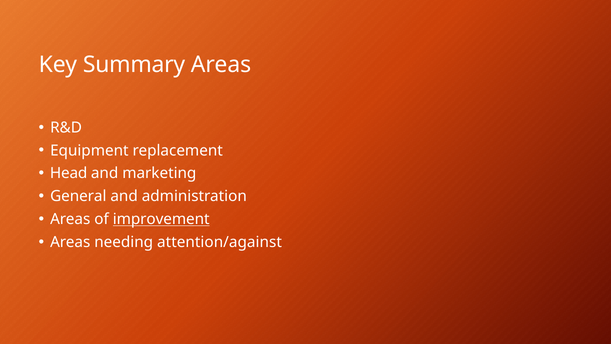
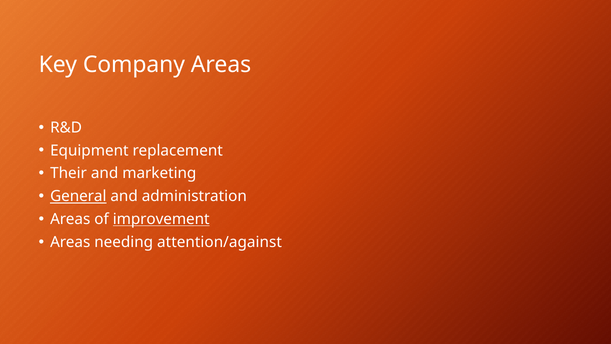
Summary: Summary -> Company
Head: Head -> Their
General underline: none -> present
